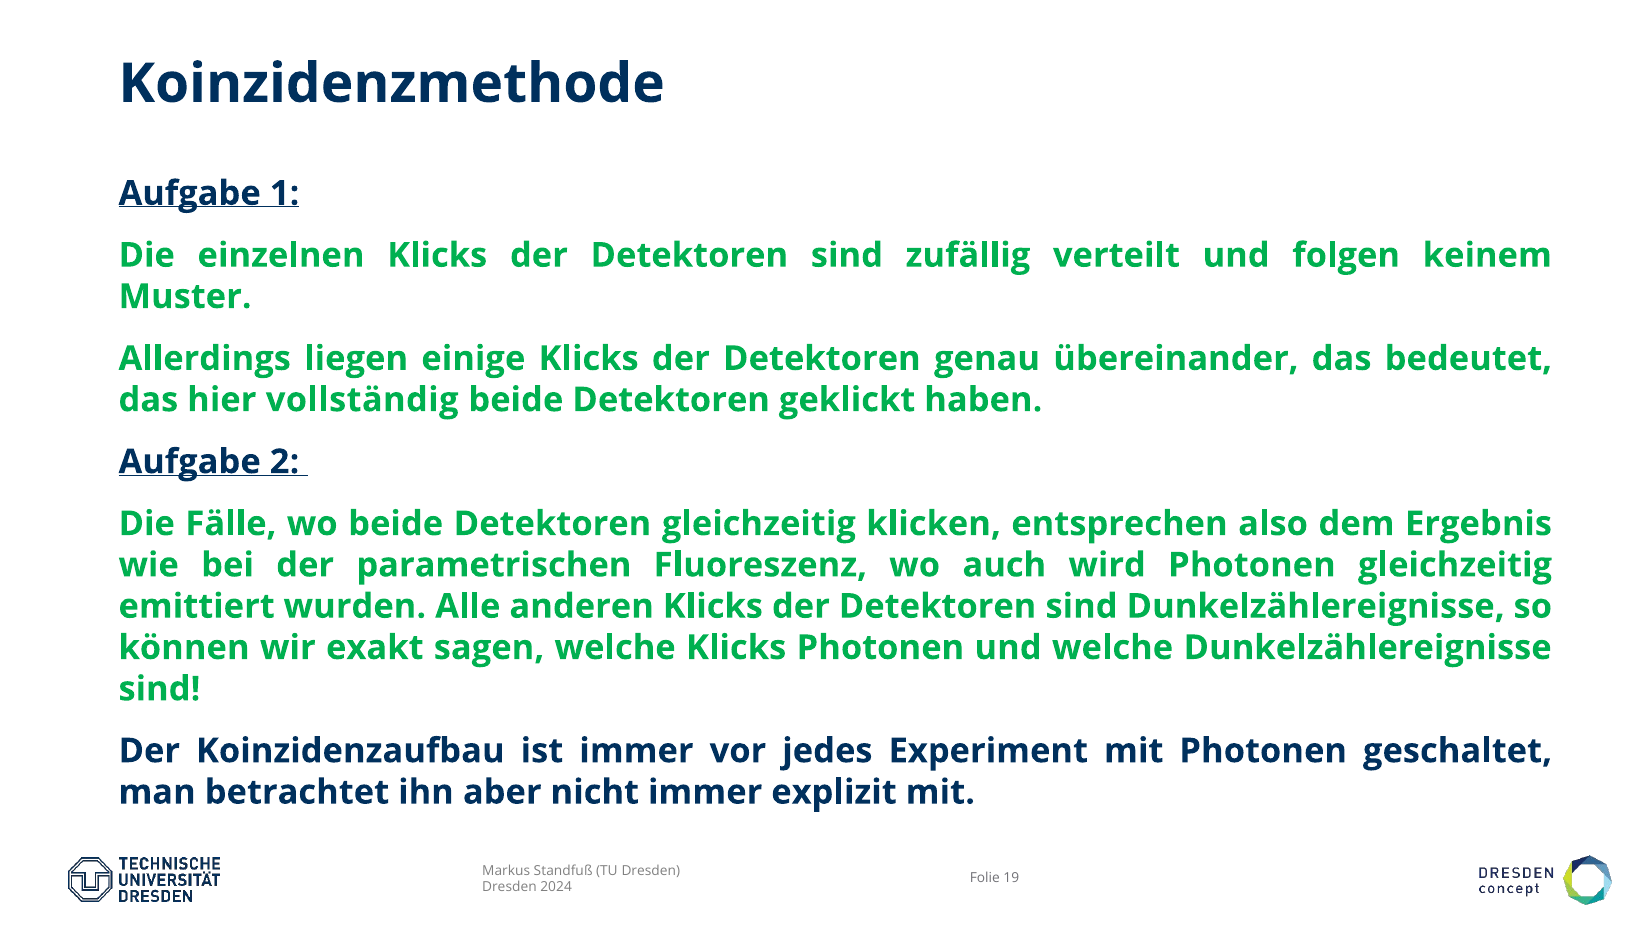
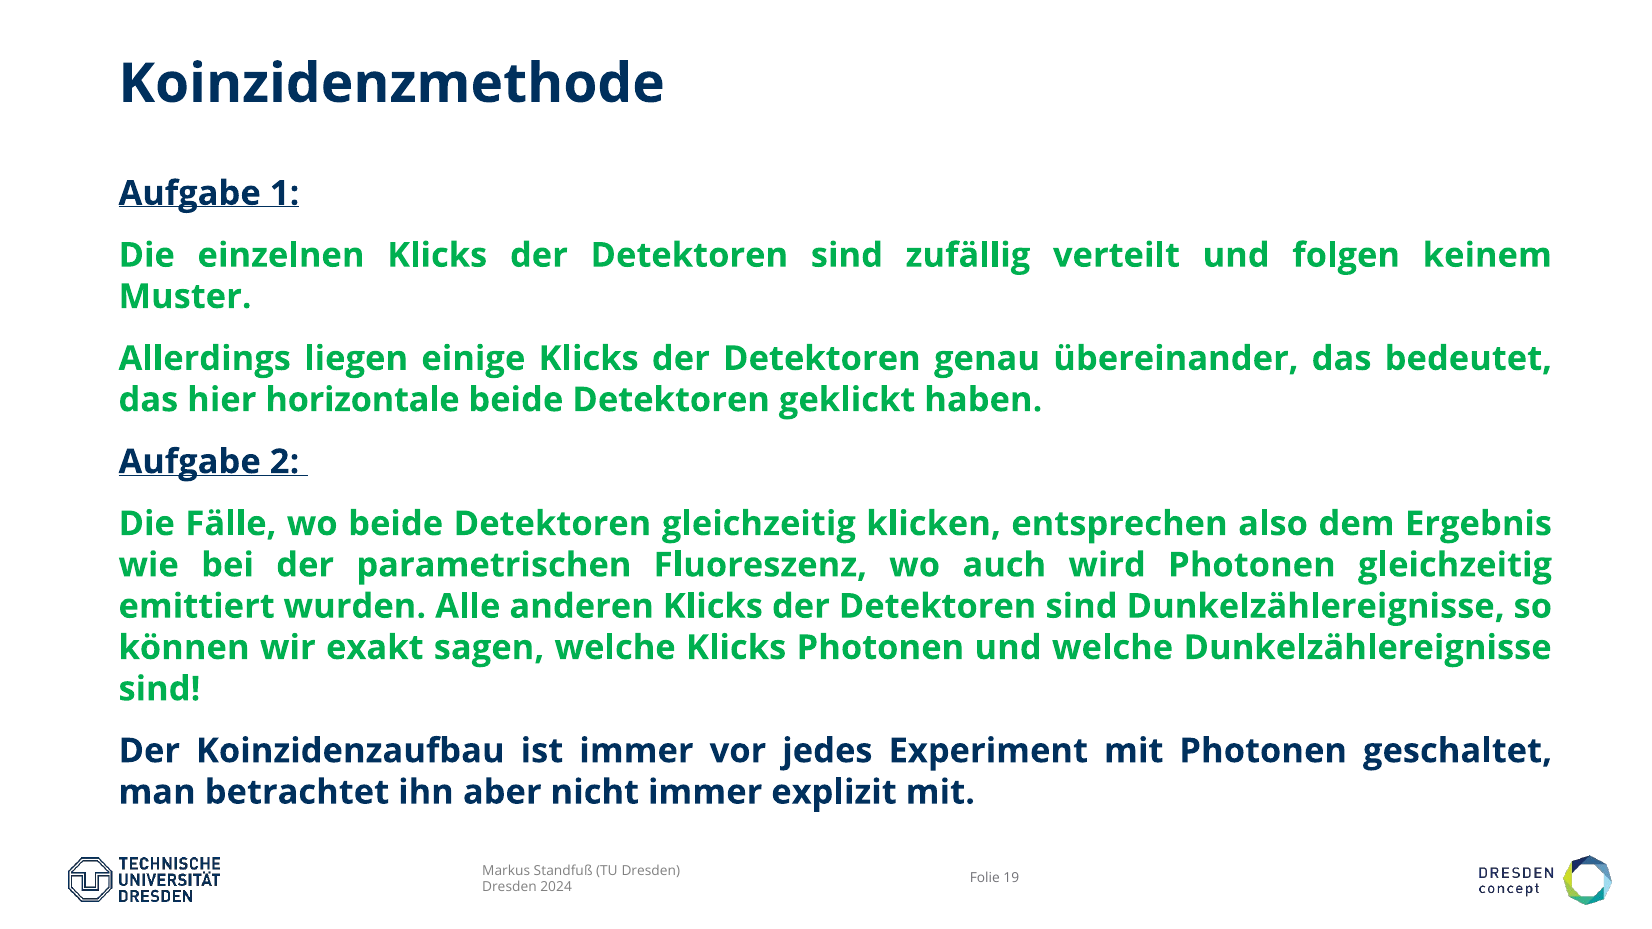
vollständig: vollständig -> horizontale
